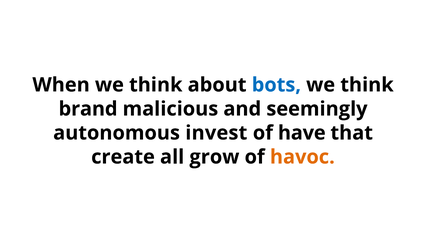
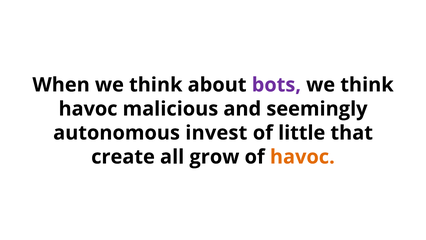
bots colour: blue -> purple
brand at (88, 109): brand -> havoc
have: have -> little
